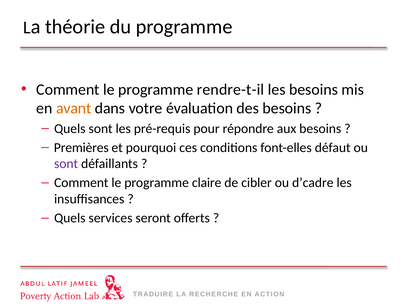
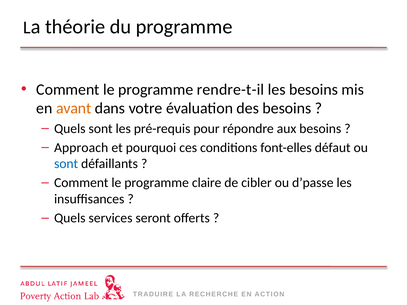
Premières: Premières -> Approach
sont at (66, 164) colour: purple -> blue
d’cadre: d’cadre -> d’passe
